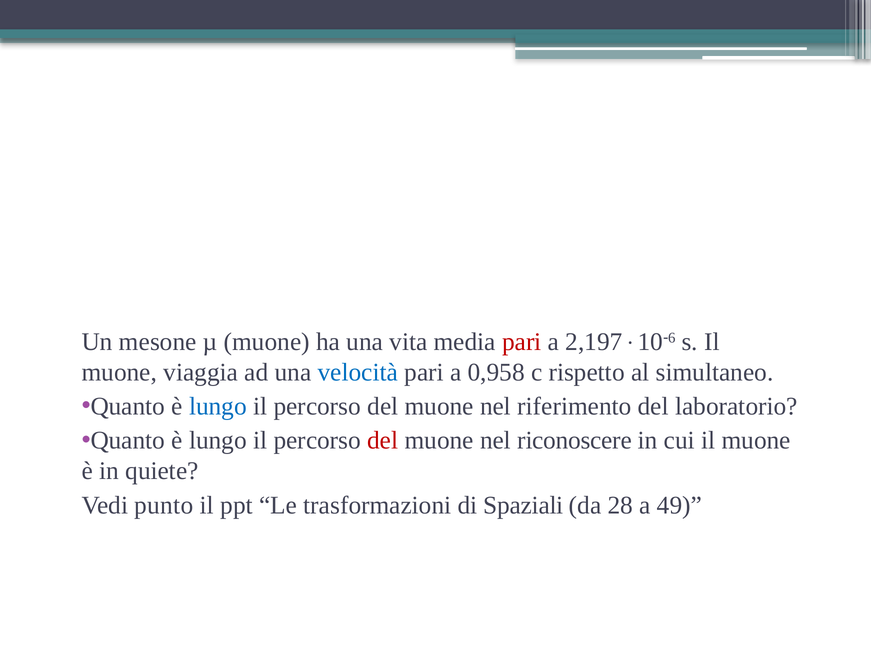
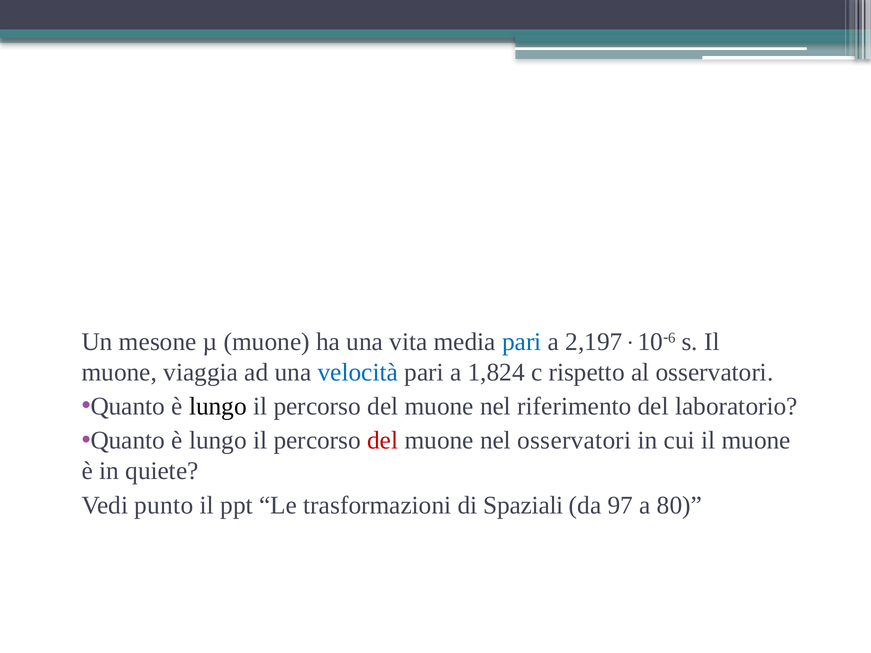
pari at (522, 342) colour: red -> blue
0,958: 0,958 -> 1,824
al simultaneo: simultaneo -> osservatori
lungo at (218, 407) colour: blue -> black
nel riconoscere: riconoscere -> osservatori
28: 28 -> 97
49: 49 -> 80
